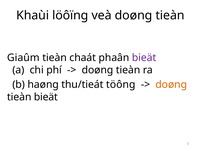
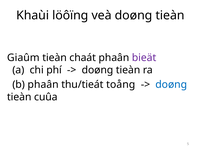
b haøng: haøng -> phaân
töông: töông -> toång
doøng at (171, 84) colour: orange -> blue
tieàn bieät: bieät -> cuûa
